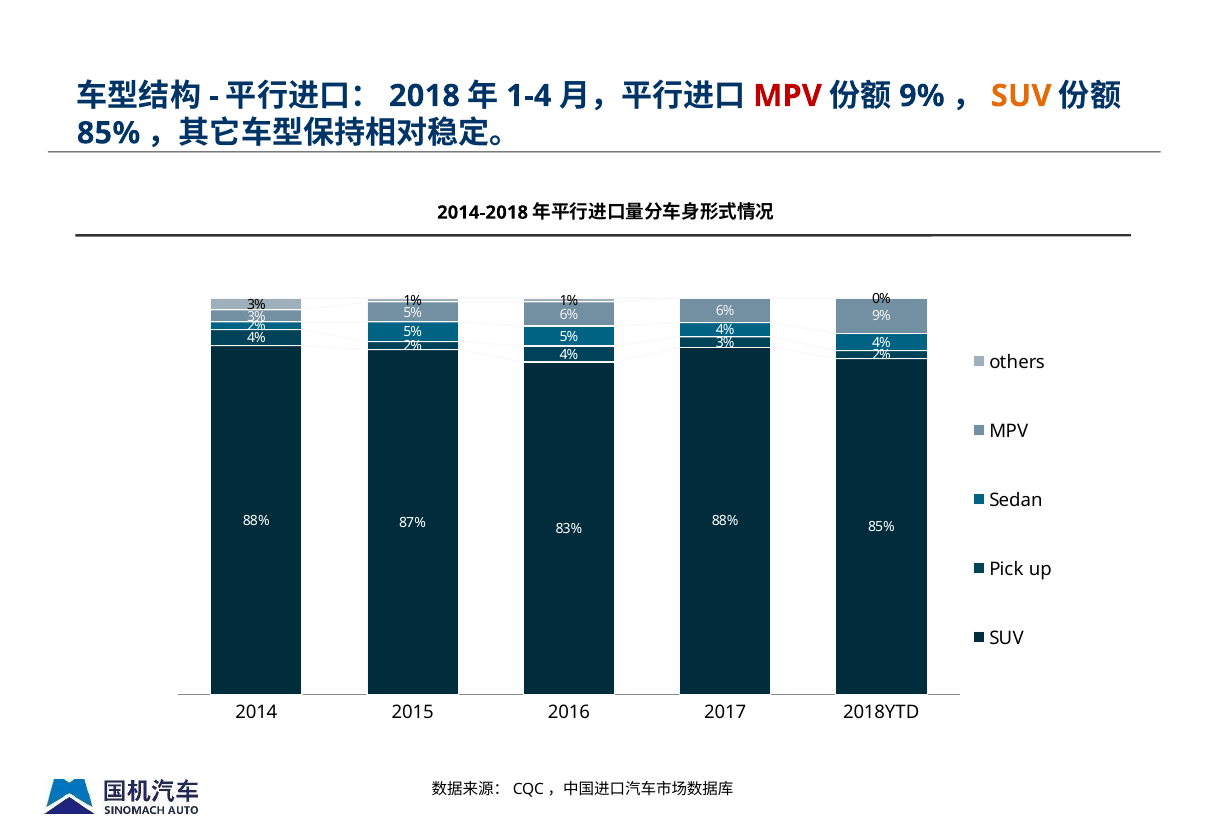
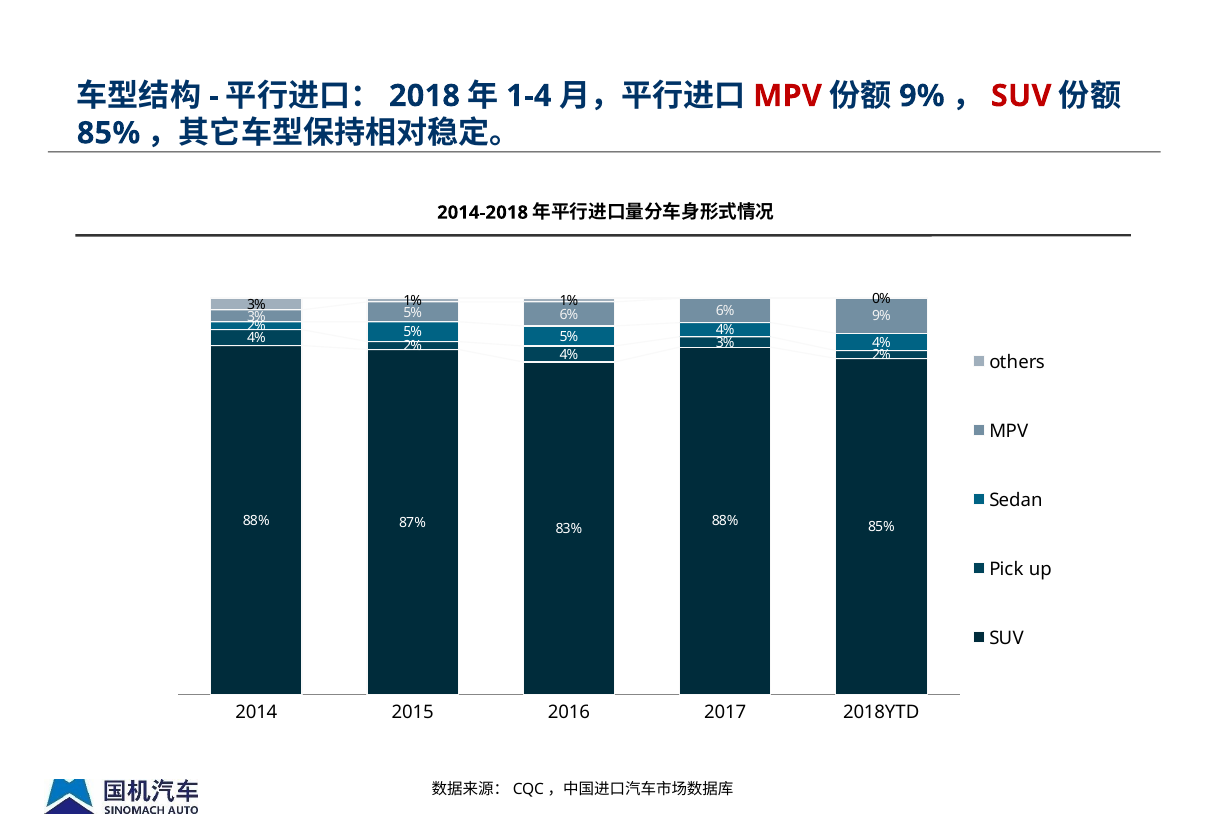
SUV at (1021, 96) colour: orange -> red
